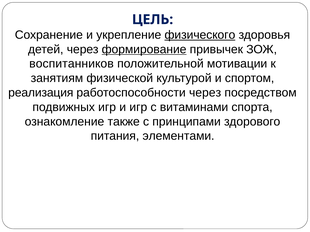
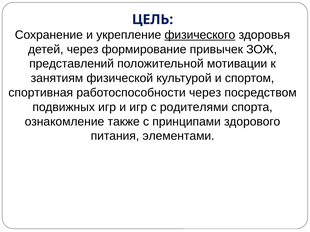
формирование underline: present -> none
воспитанников: воспитанников -> представлений
реализация: реализация -> спортивная
витаминами: витаминами -> родителями
